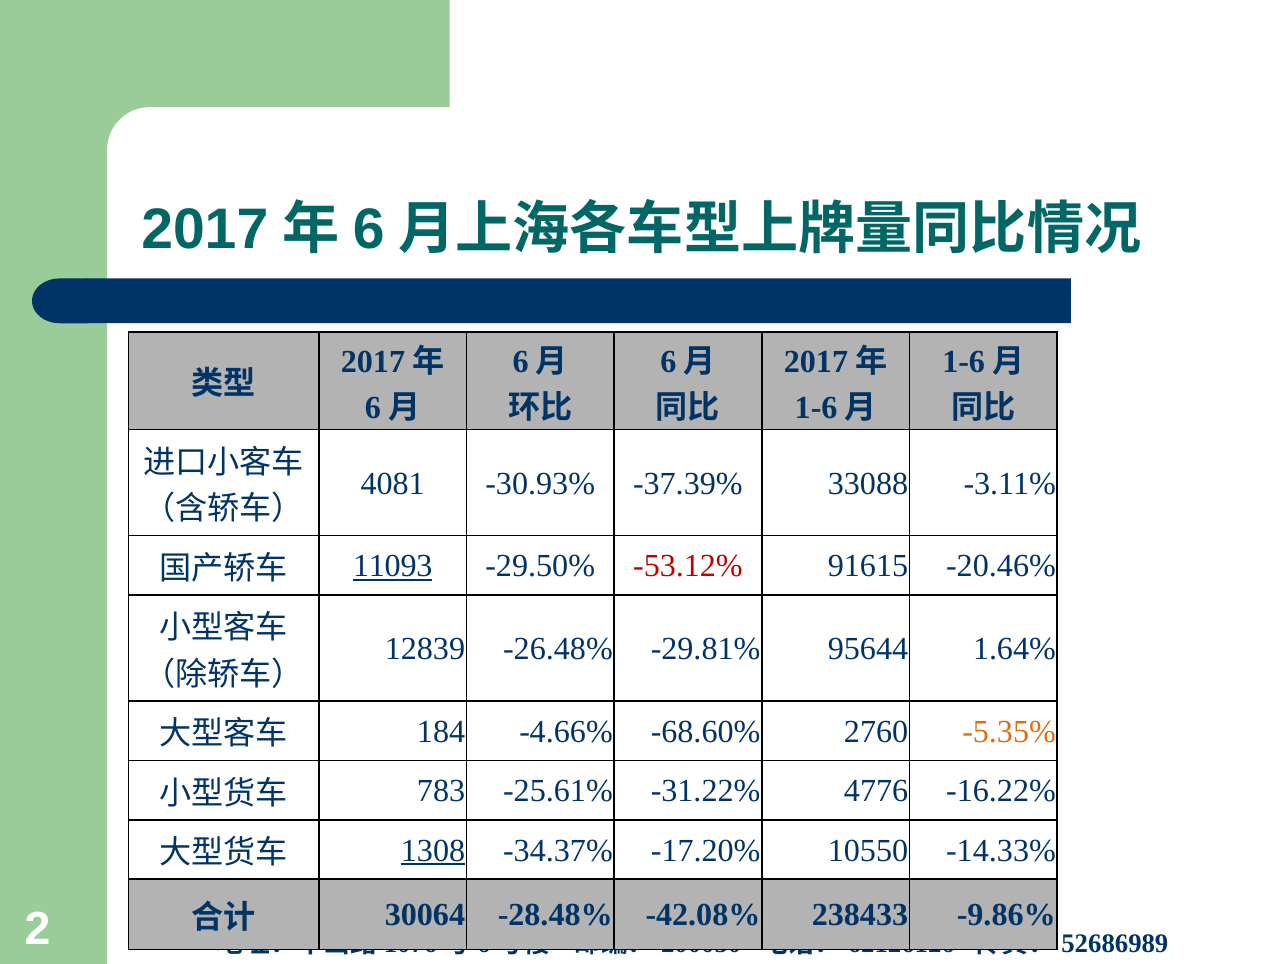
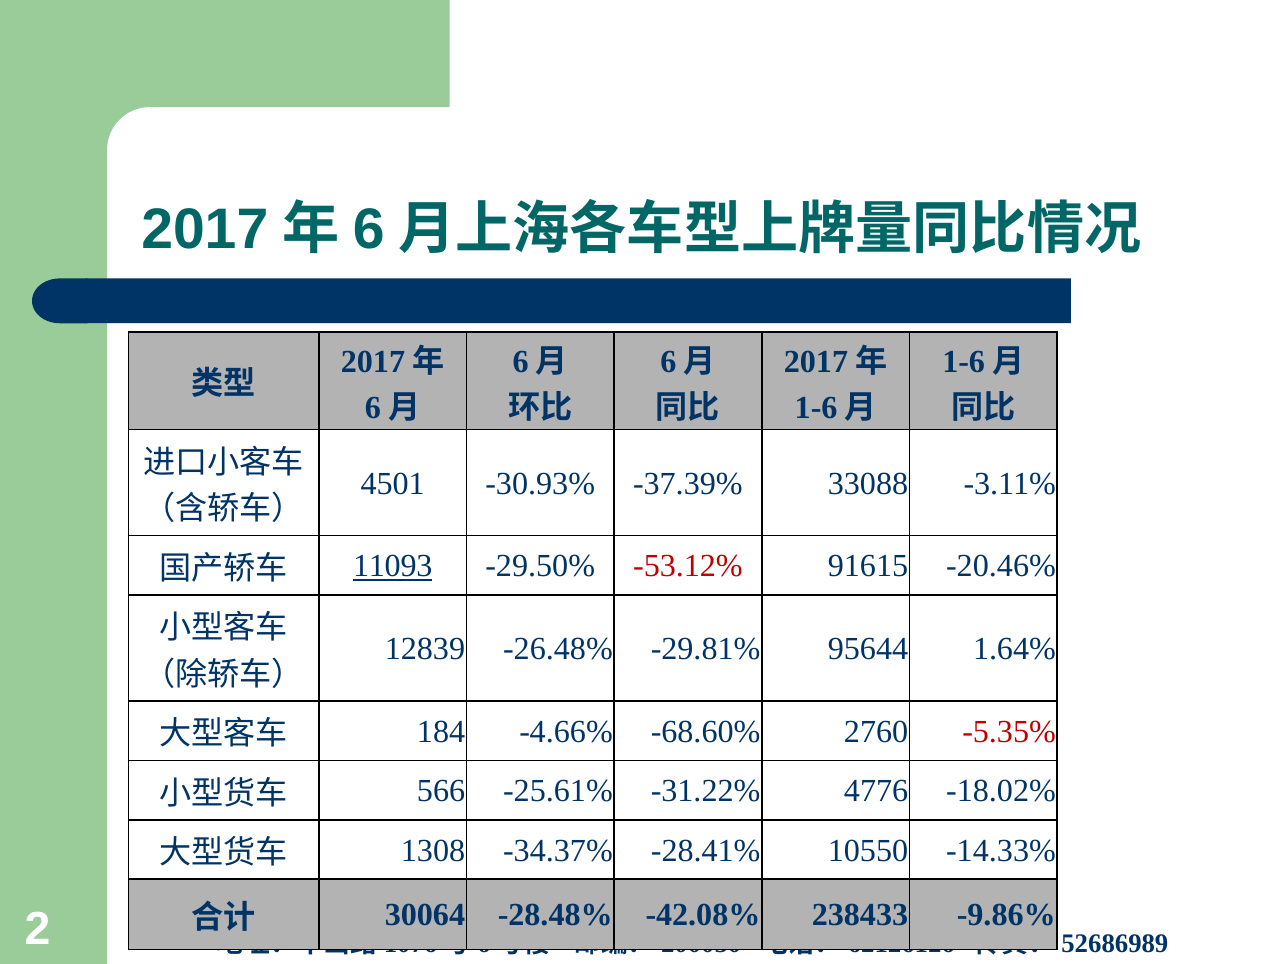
4081: 4081 -> 4501
-5.35% colour: orange -> red
783: 783 -> 566
-16.22%: -16.22% -> -18.02%
1308 underline: present -> none
-17.20%: -17.20% -> -28.41%
